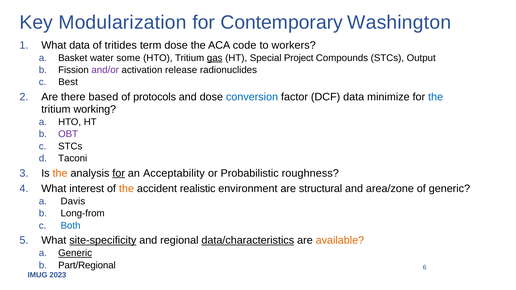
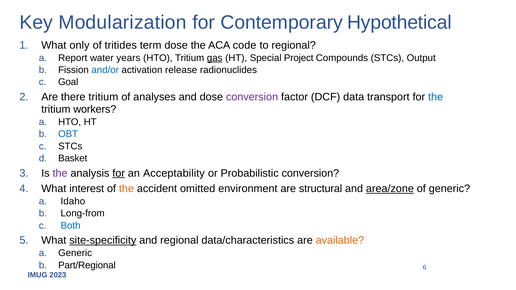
Washington: Washington -> Hypothetical
What data: data -> only
to workers: workers -> regional
Basket: Basket -> Report
some: some -> years
and/or colour: purple -> blue
Best: Best -> Goal
there based: based -> tritium
protocols: protocols -> analyses
conversion at (252, 97) colour: blue -> purple
minimize: minimize -> transport
working: working -> workers
OBT colour: purple -> blue
Taconi: Taconi -> Basket
the at (60, 173) colour: orange -> purple
Probabilistic roughness: roughness -> conversion
realistic: realistic -> omitted
area/zone underline: none -> present
Davis: Davis -> Idaho
data/characteristics underline: present -> none
Generic at (75, 253) underline: present -> none
